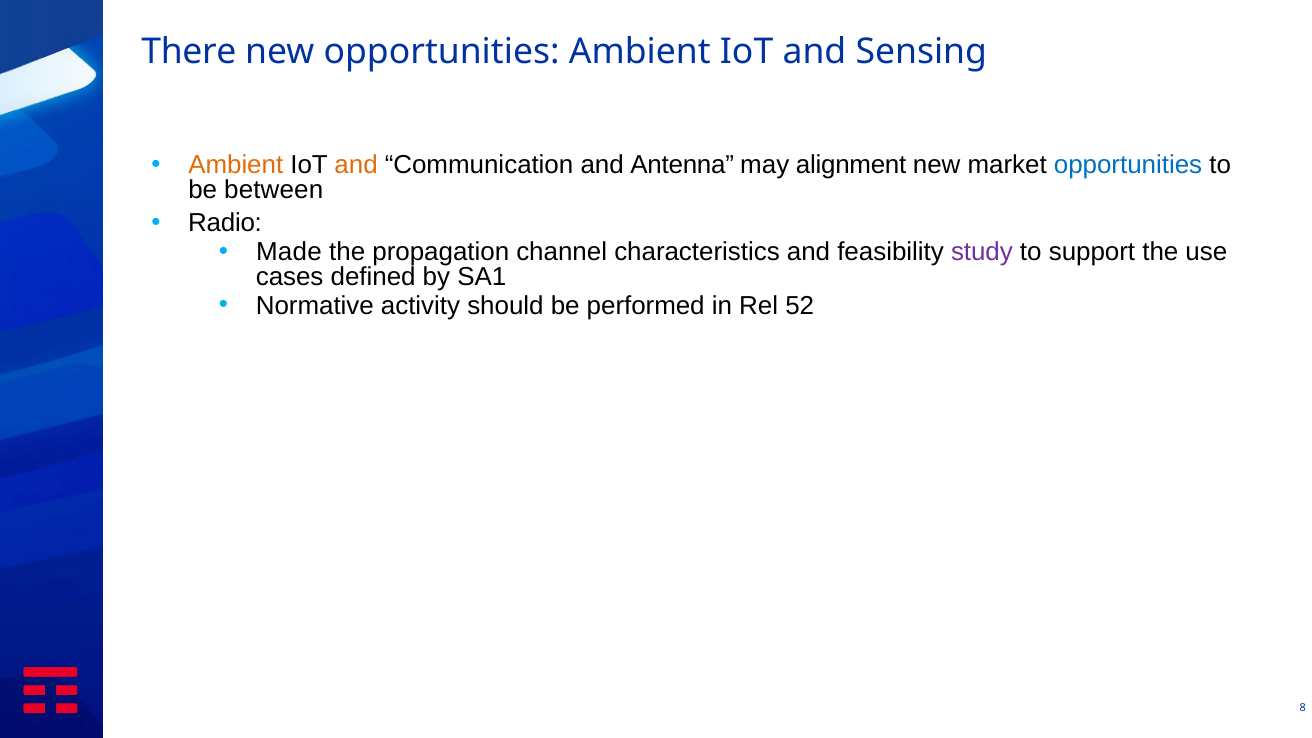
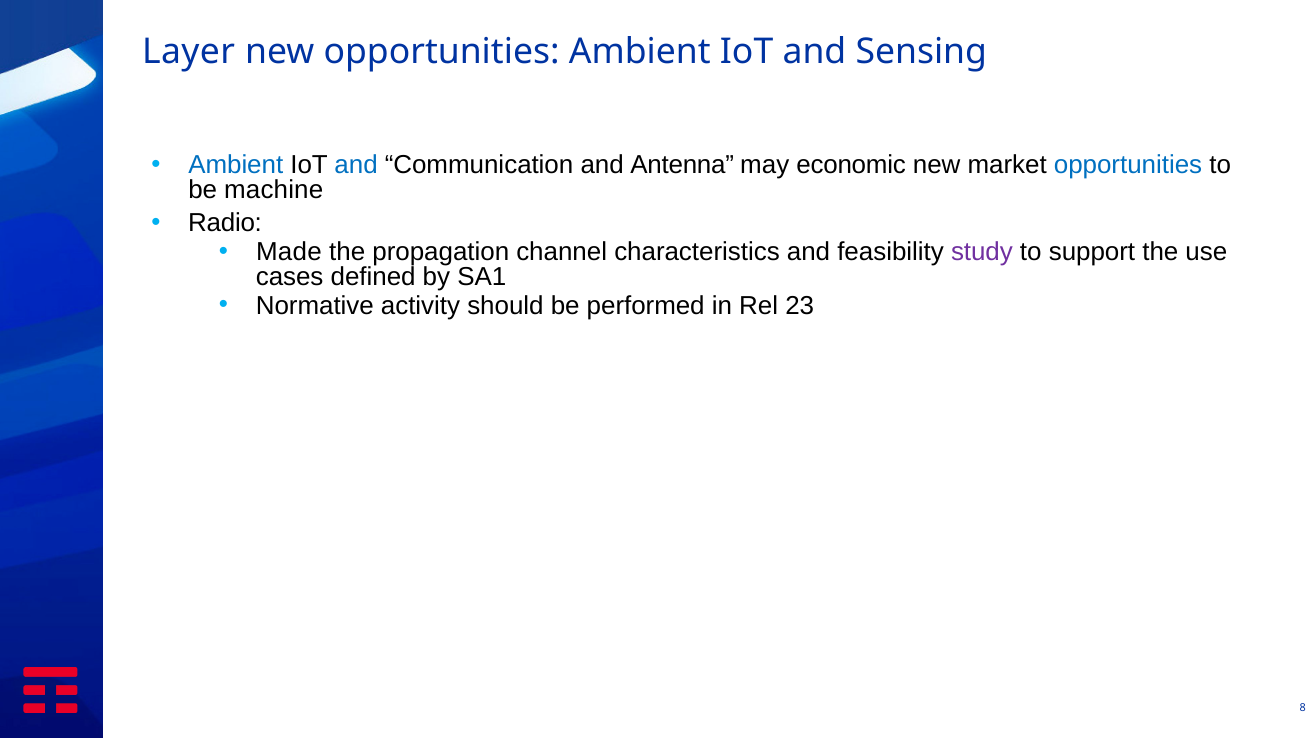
There: There -> Layer
Ambient at (236, 165) colour: orange -> blue
and at (356, 165) colour: orange -> blue
alignment: alignment -> economic
between: between -> machine
52: 52 -> 23
